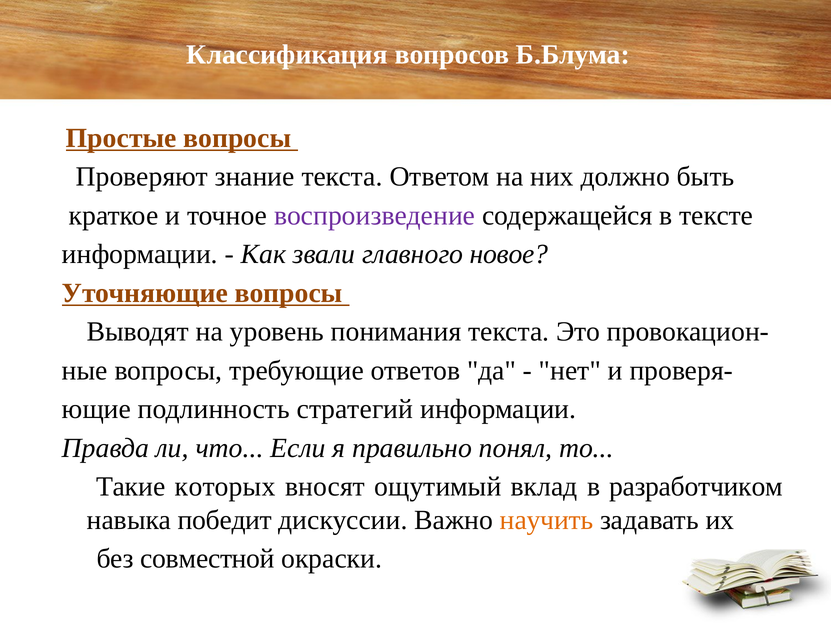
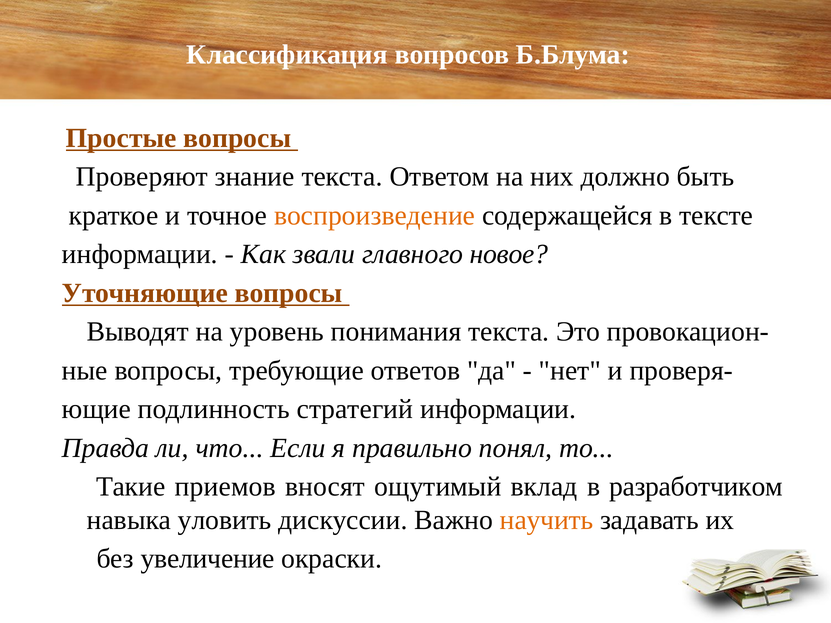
воспроизведение colour: purple -> orange
которых: которых -> приемов
победит: победит -> уловить
совместной: совместной -> увеличение
